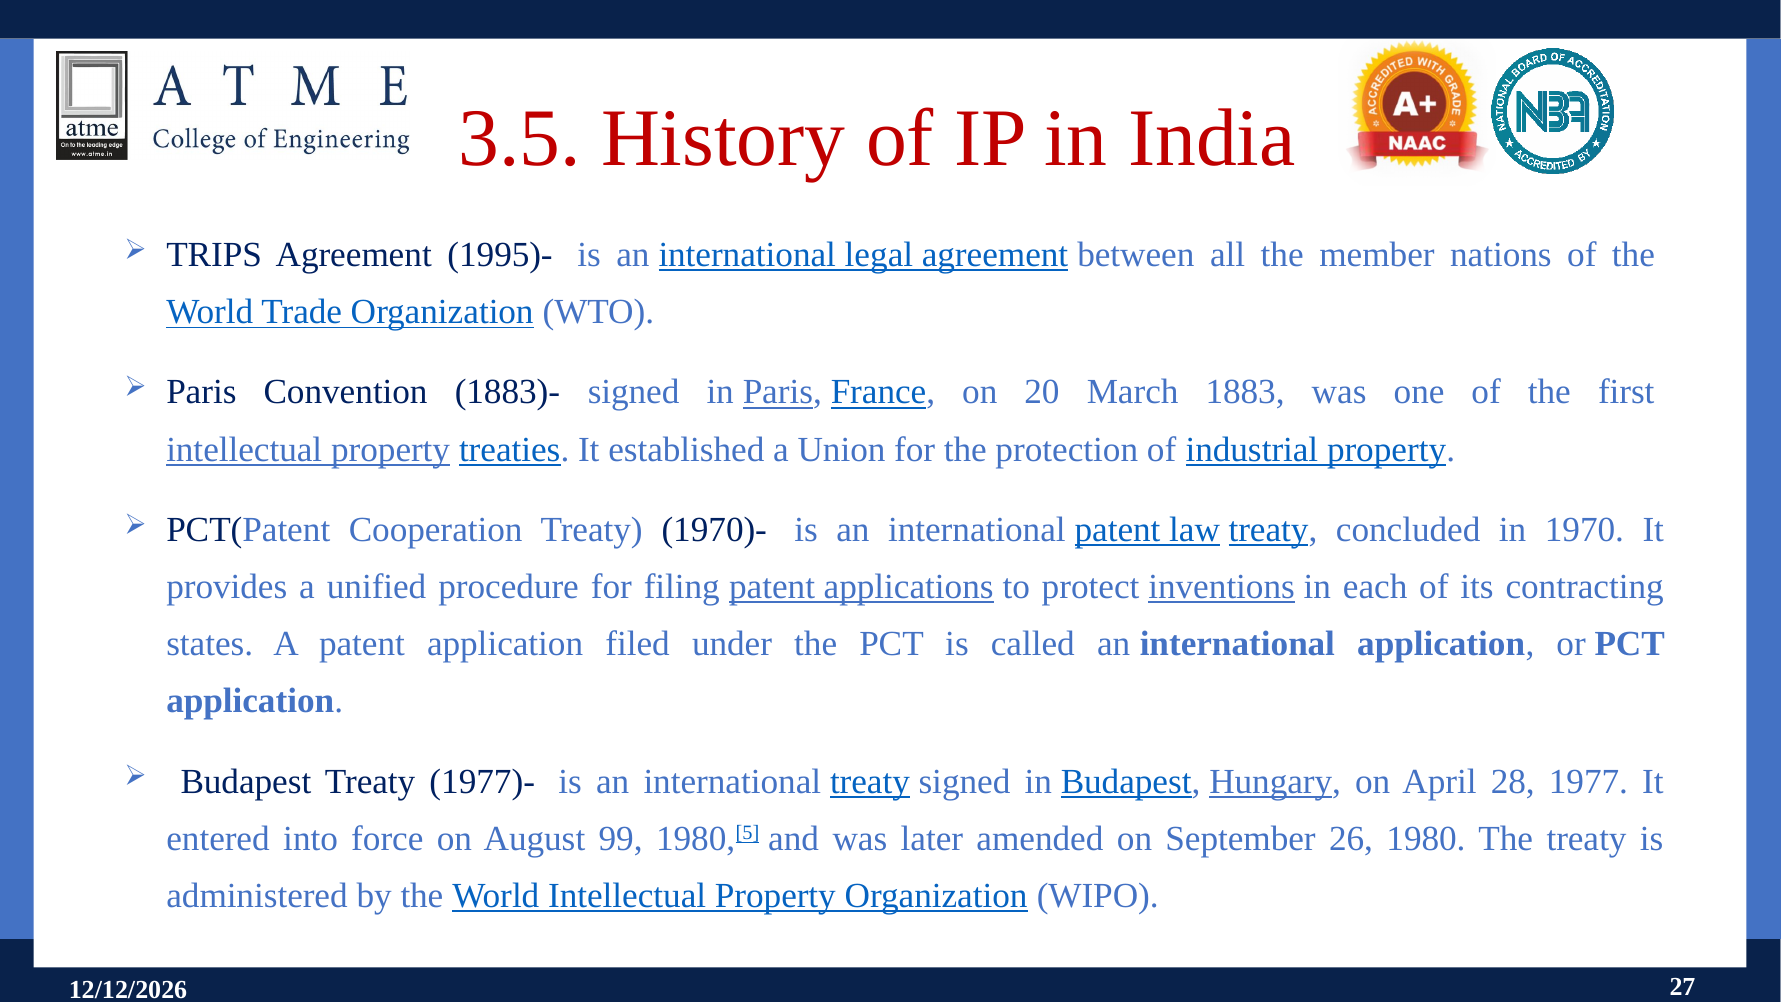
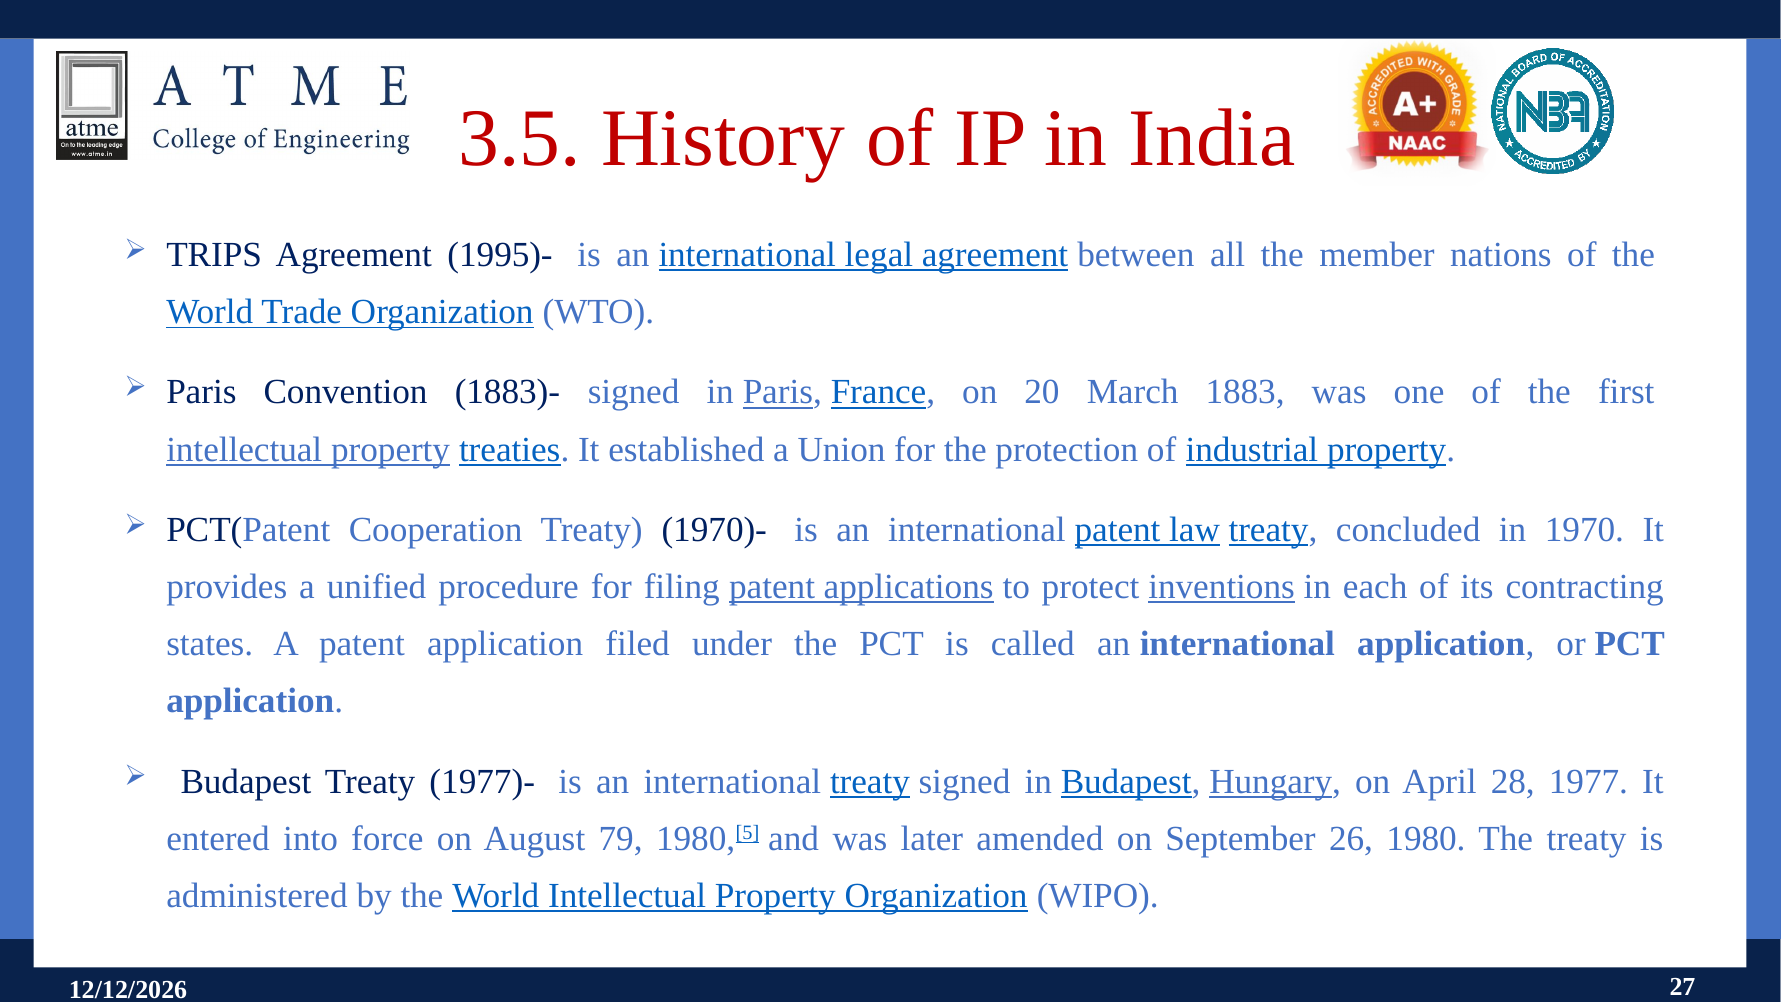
99: 99 -> 79
